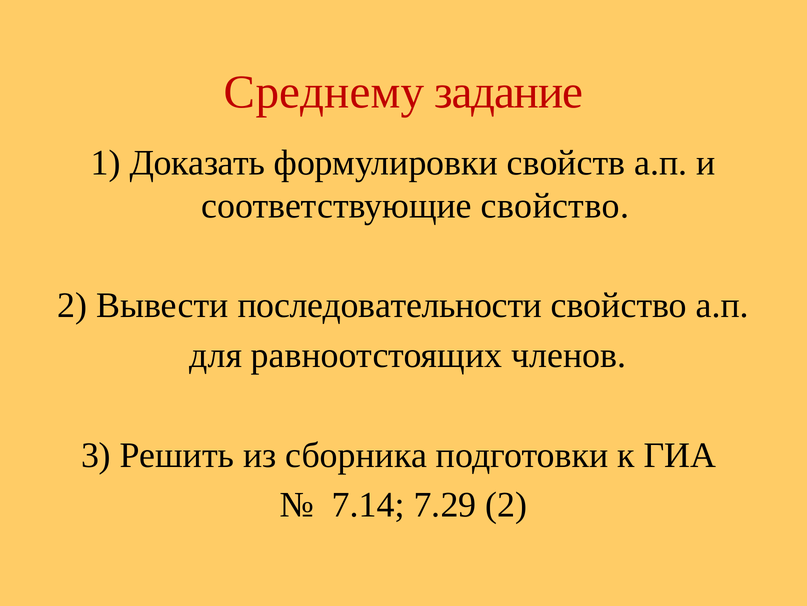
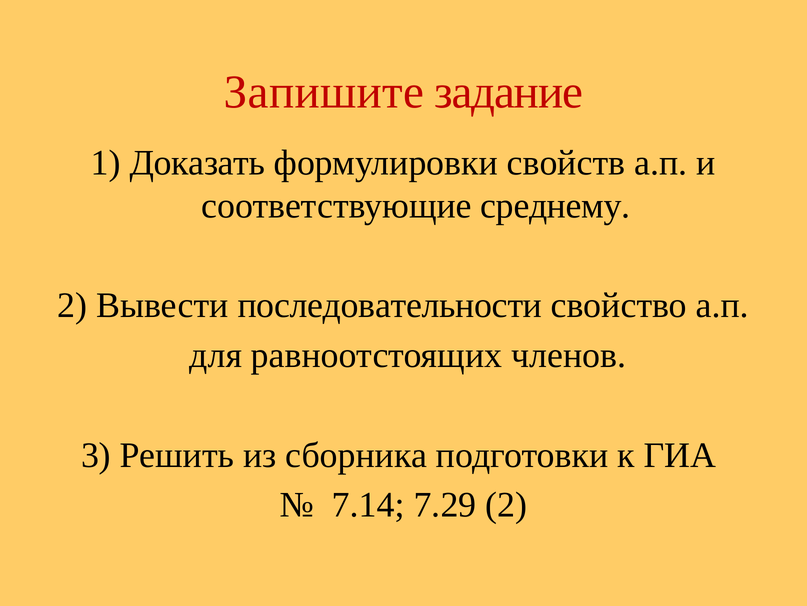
Среднему: Среднему -> Запишите
соответствующие свойство: свойство -> среднему
